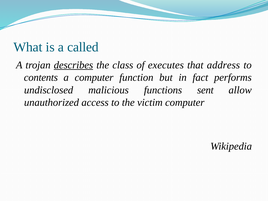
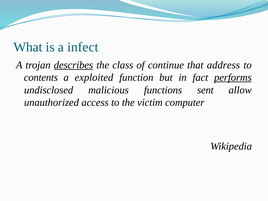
called: called -> infect
executes: executes -> continue
a computer: computer -> exploited
performs underline: none -> present
